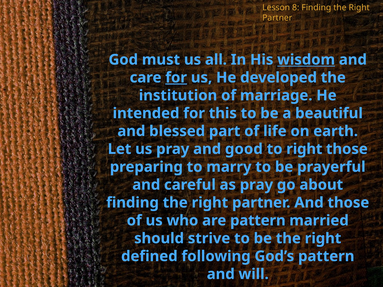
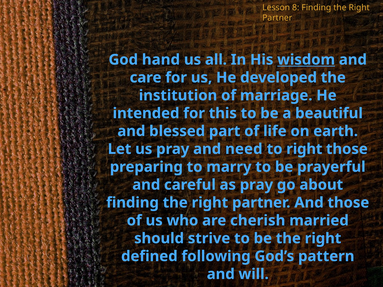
must: must -> hand
for at (176, 78) underline: present -> none
good: good -> need
are pattern: pattern -> cherish
